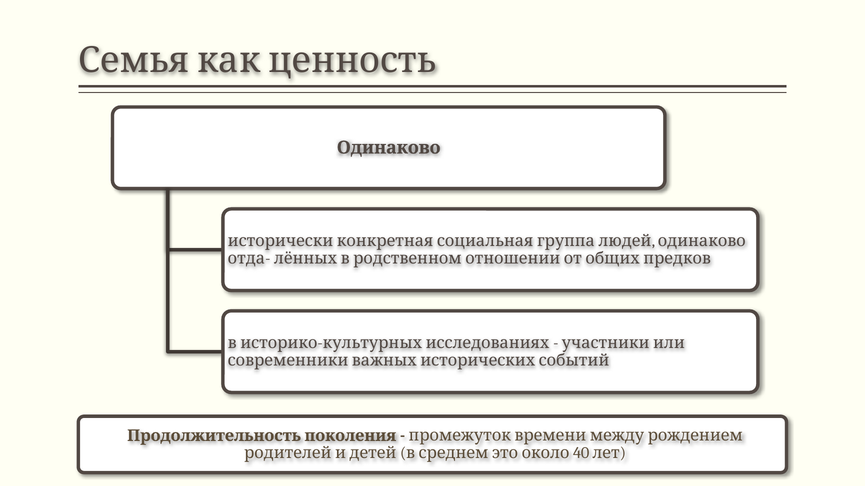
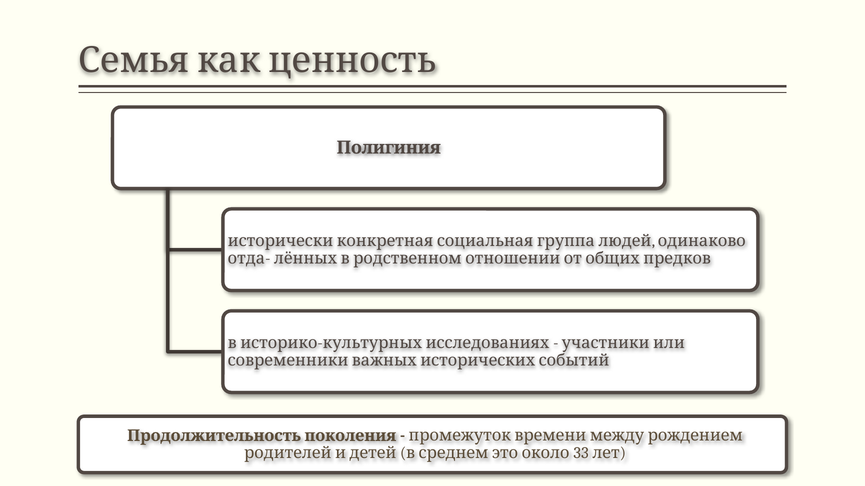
Одинаково at (389, 148): Одинаково -> Полигиния
40: 40 -> 33
